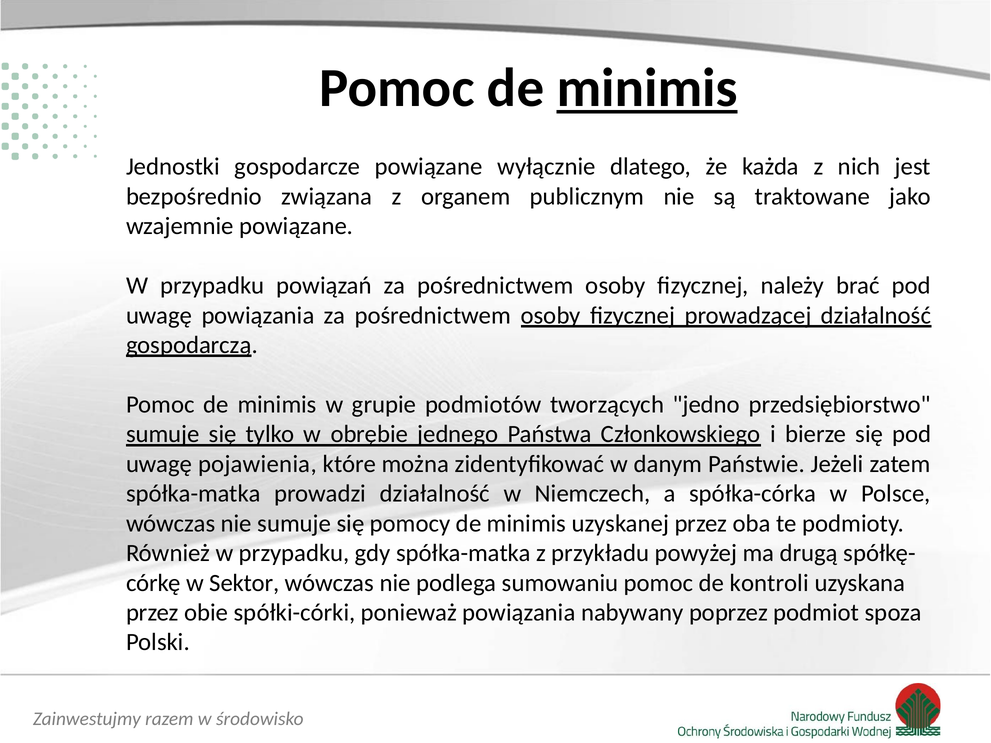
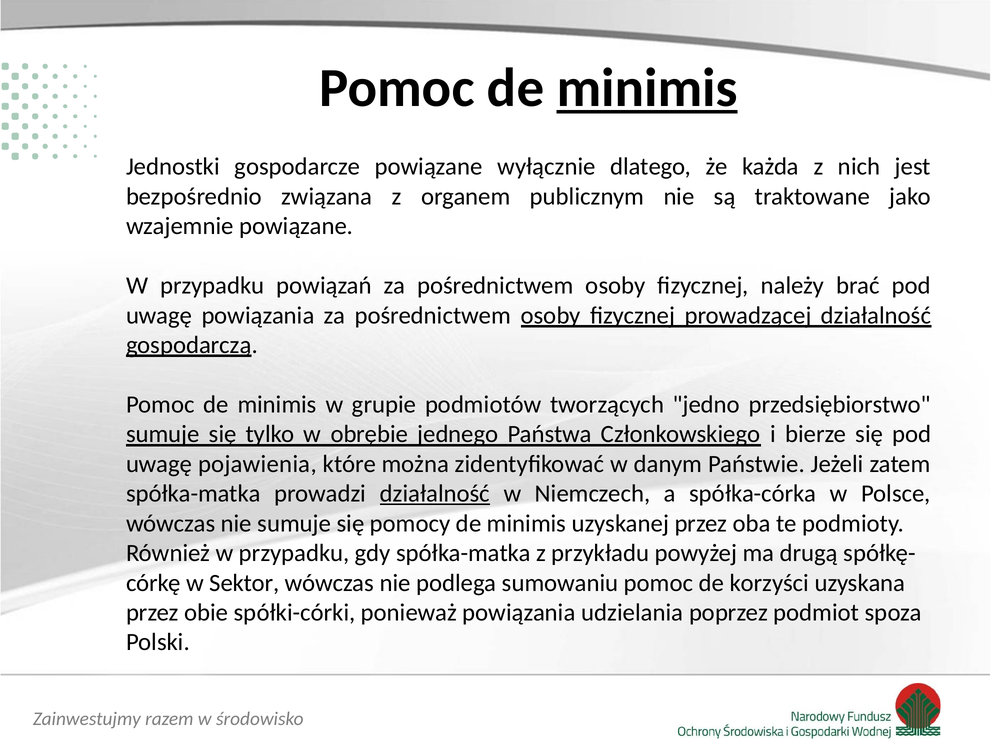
działalność at (435, 494) underline: none -> present
kontroli: kontroli -> korzyści
nabywany: nabywany -> udzielania
